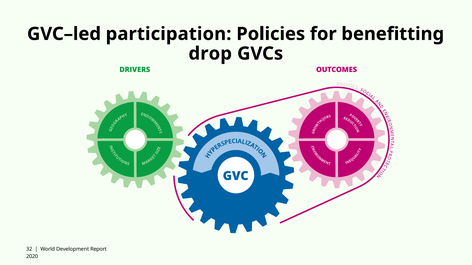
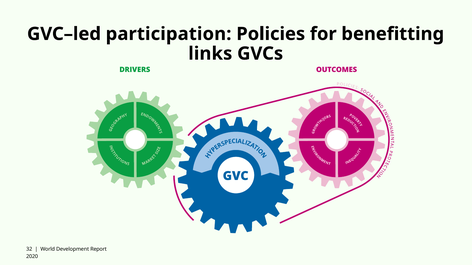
drop: drop -> links
